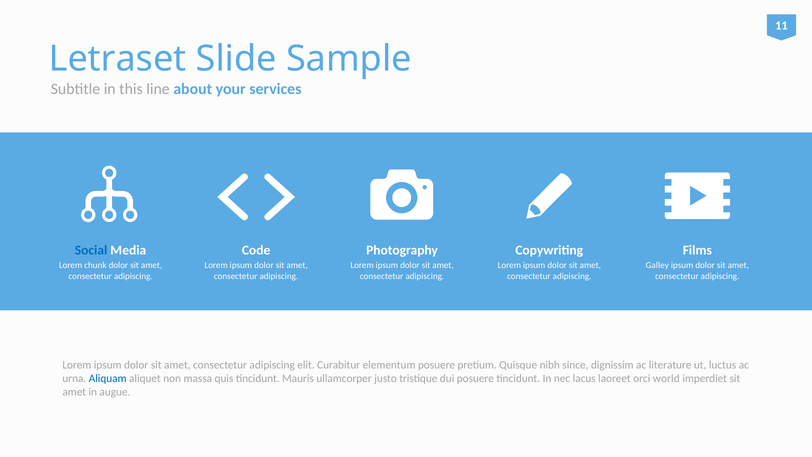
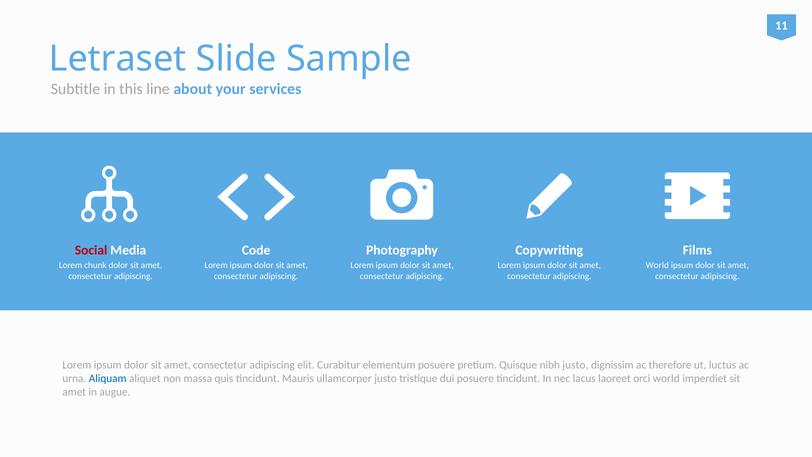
Social colour: blue -> red
Galley at (657, 265): Galley -> World
nibh since: since -> justo
literature: literature -> therefore
